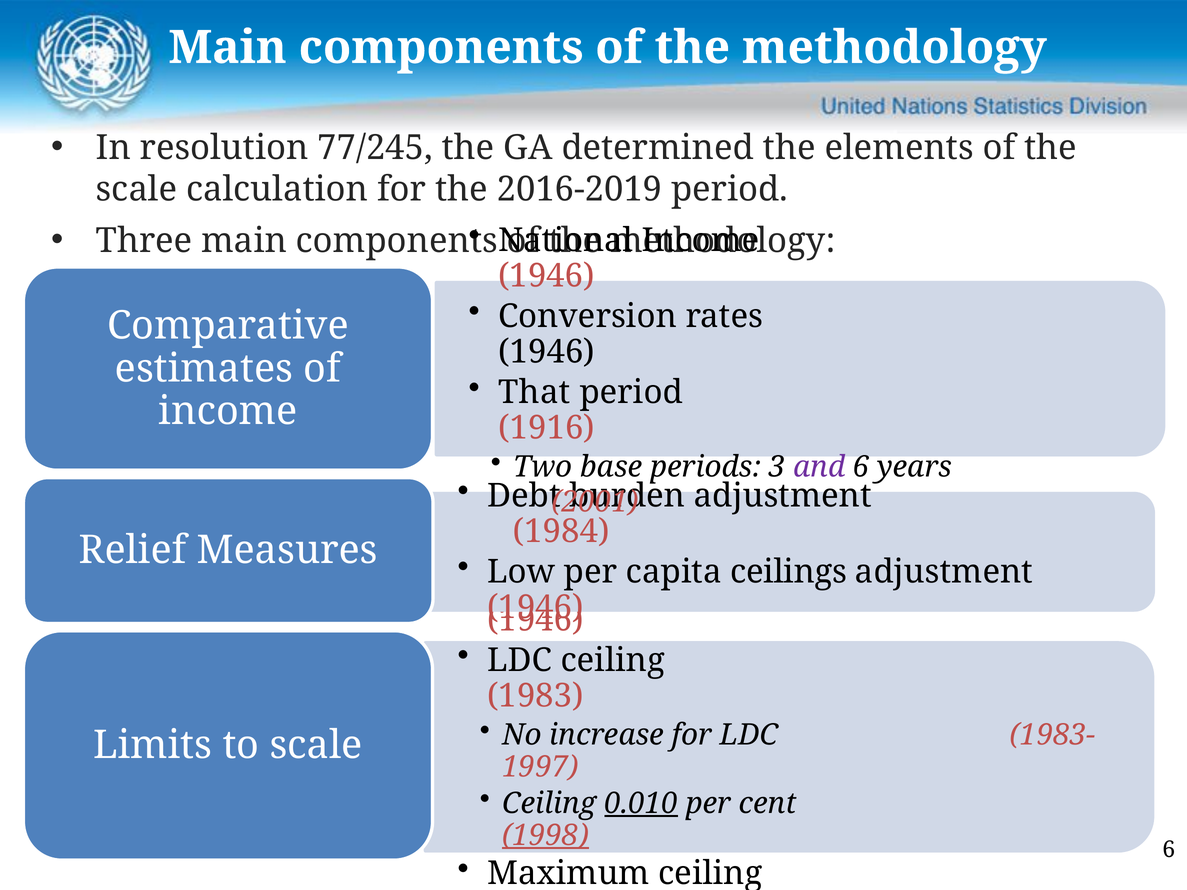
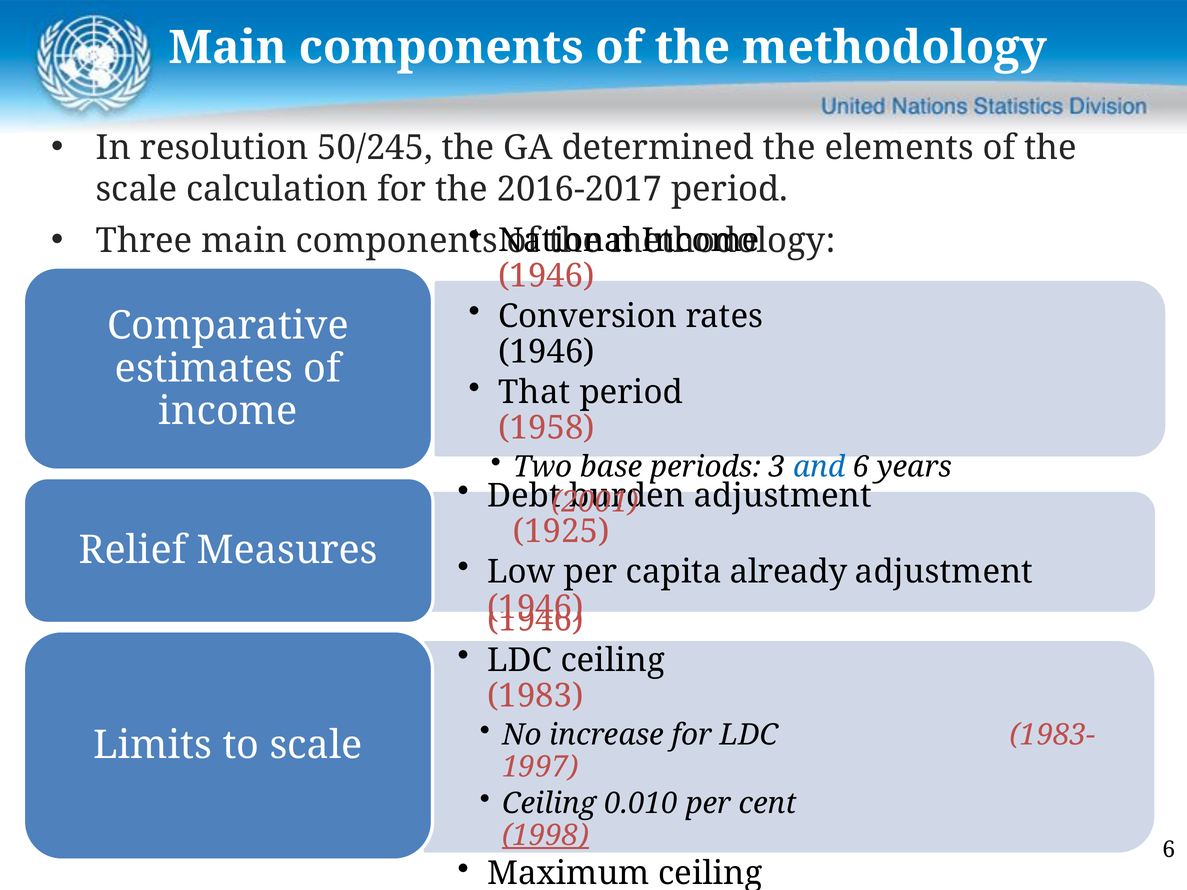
77/245: 77/245 -> 50/245
2016-2019: 2016-2019 -> 2016-2017
1916: 1916 -> 1958
and colour: purple -> blue
1984: 1984 -> 1925
ceilings: ceilings -> already
0.010 underline: present -> none
